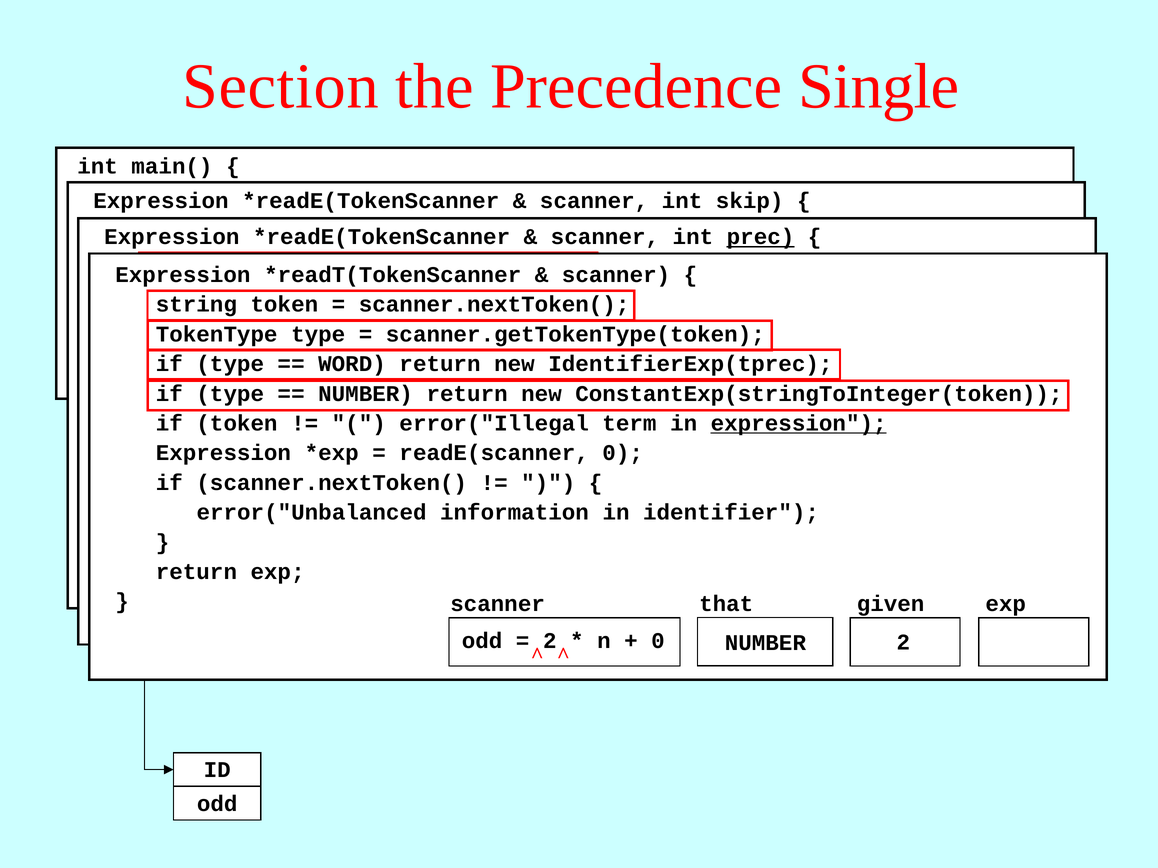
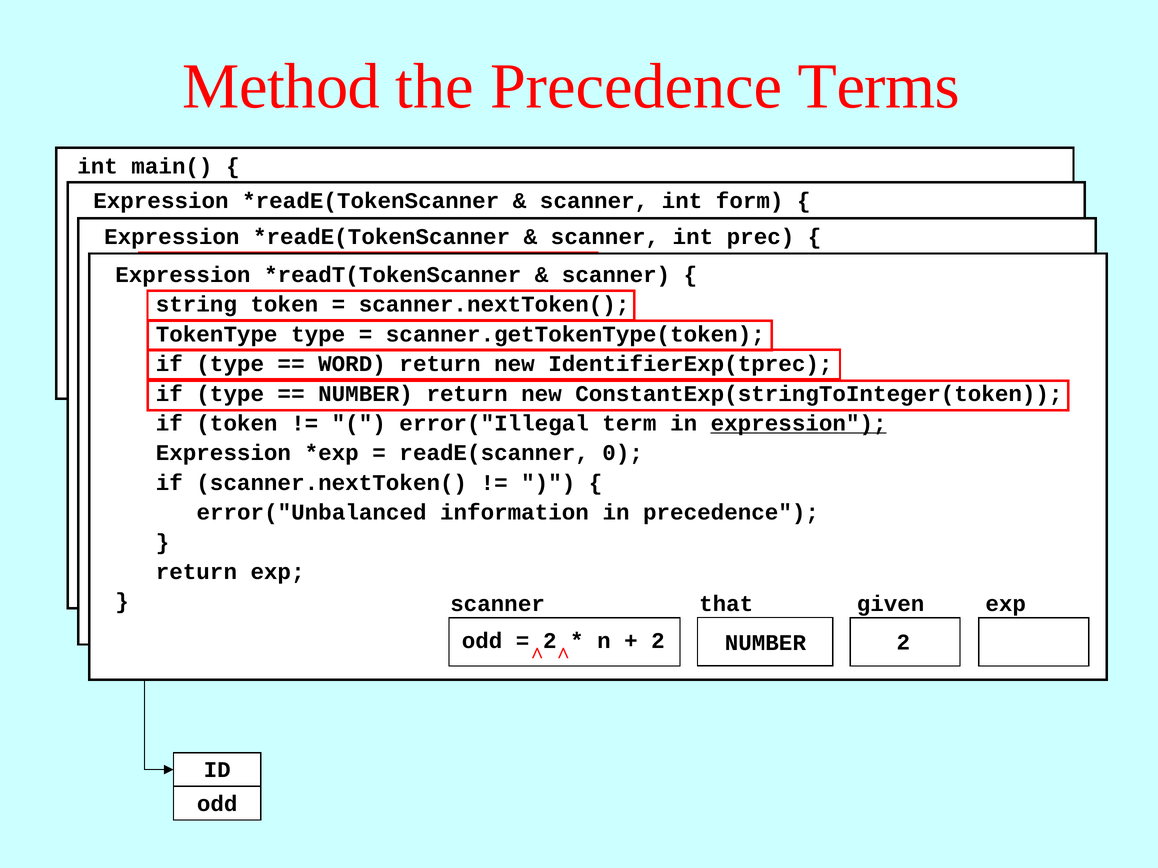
Section: Section -> Method
Single: Single -> Terms
skip: skip -> form
prec at (761, 237) underline: present -> none
in identifier: identifier -> precedence
0 at (658, 641): 0 -> 2
